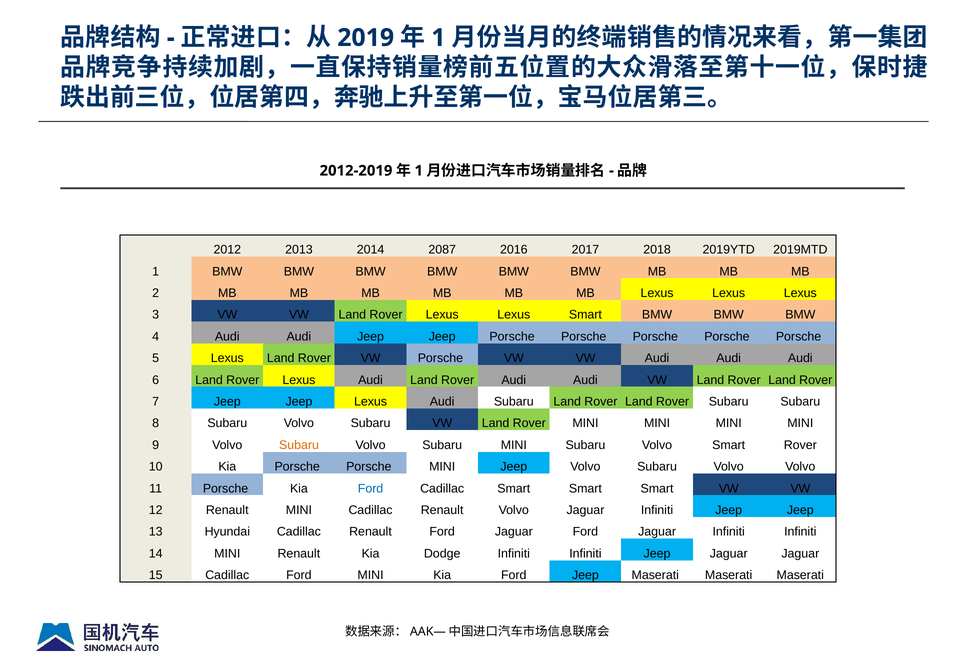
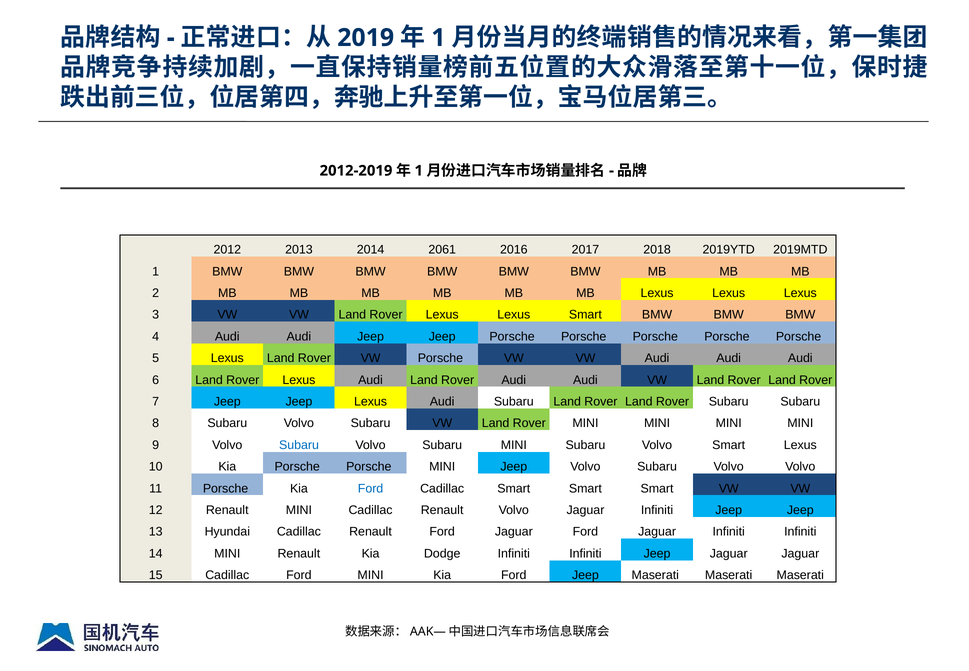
2087: 2087 -> 2061
Subaru at (299, 445) colour: orange -> blue
Smart Rover: Rover -> Lexus
